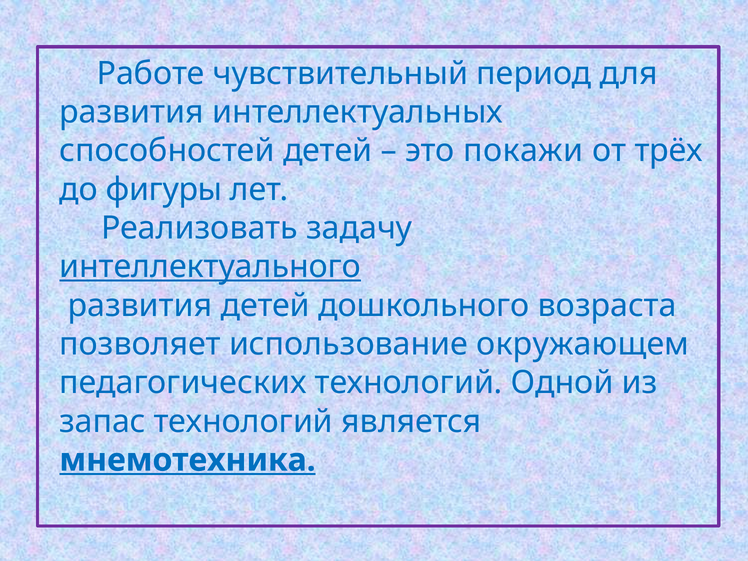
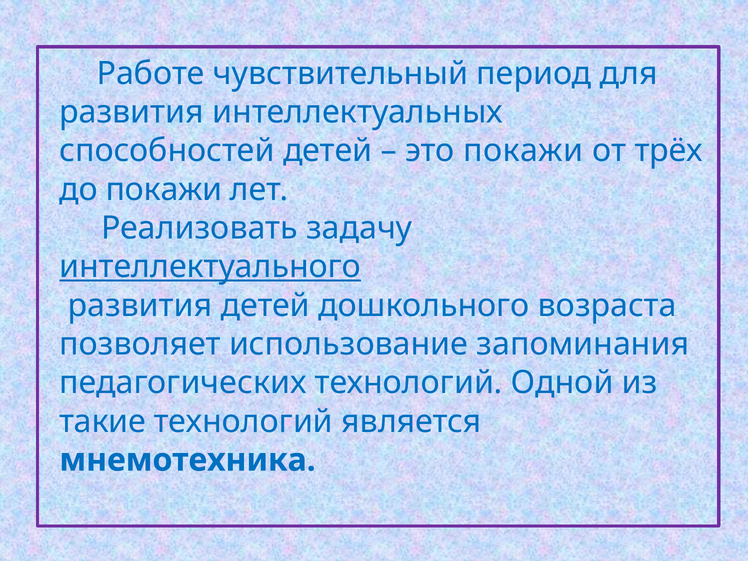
до фигуры: фигуры -> покажи
окружающем: окружающем -> запоминания
запас: запас -> такие
мнемотехника underline: present -> none
